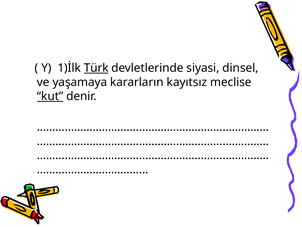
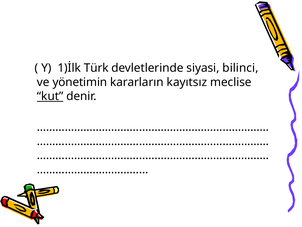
Türk underline: present -> none
dinsel: dinsel -> bilinci
yaşamaya: yaşamaya -> yönetimin
